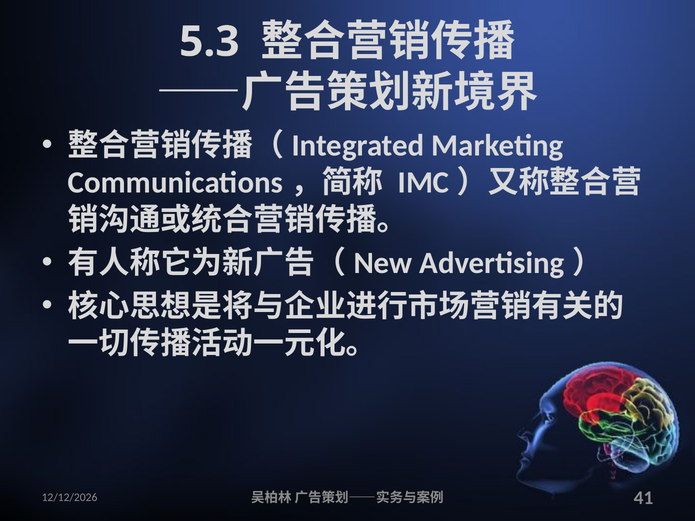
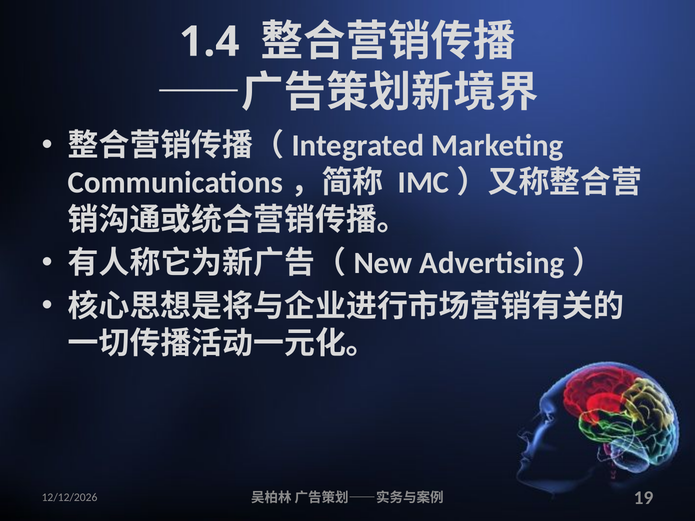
5.3: 5.3 -> 1.4
41: 41 -> 19
